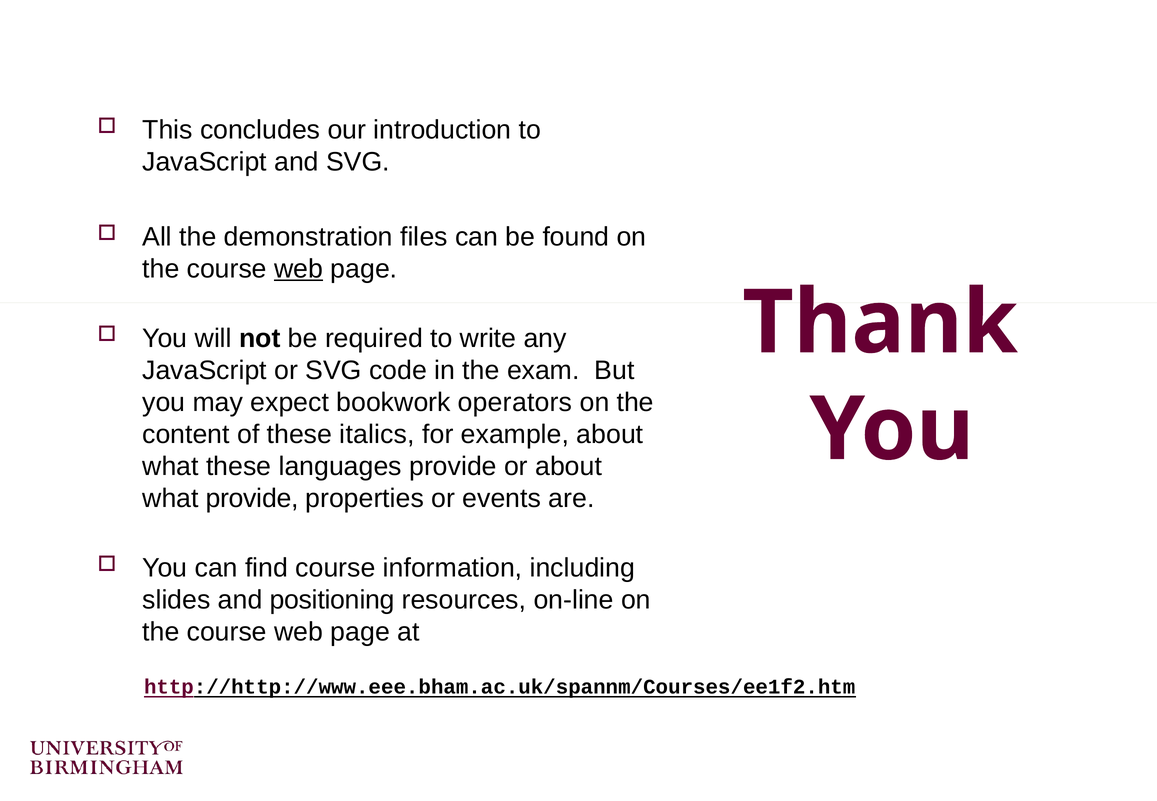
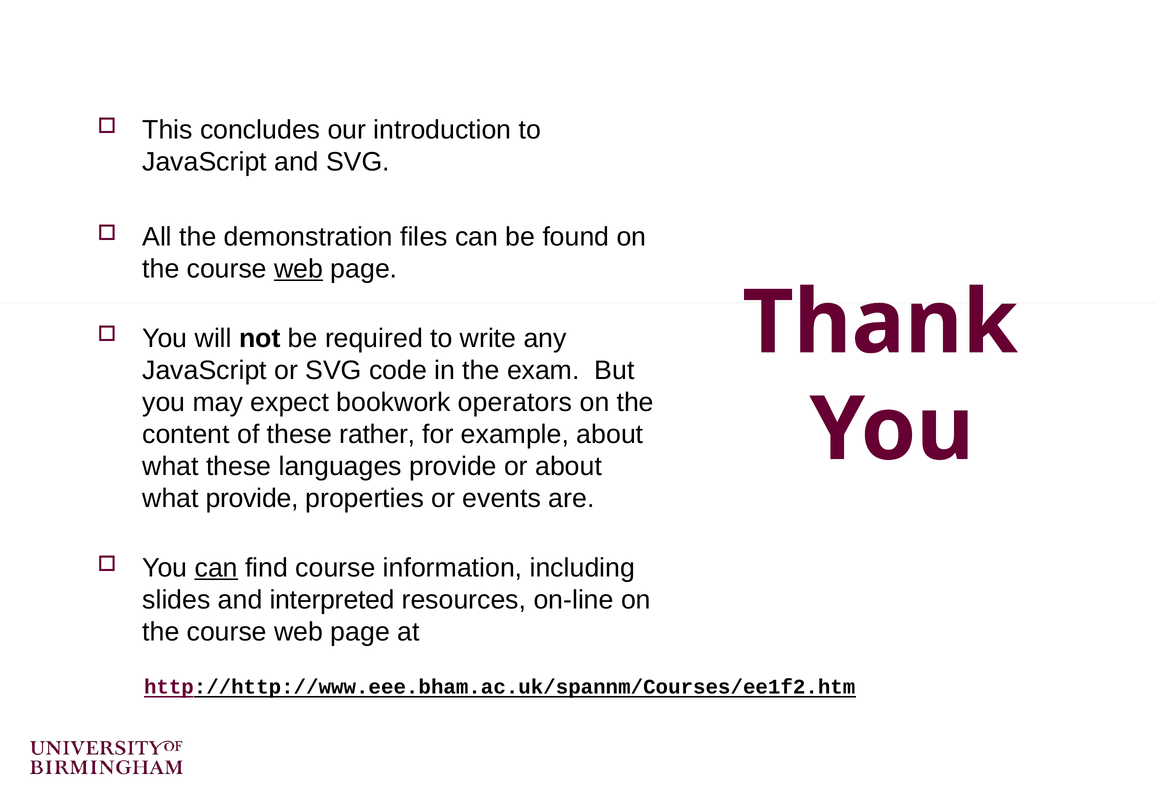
italics: italics -> rather
can at (216, 568) underline: none -> present
positioning: positioning -> interpreted
